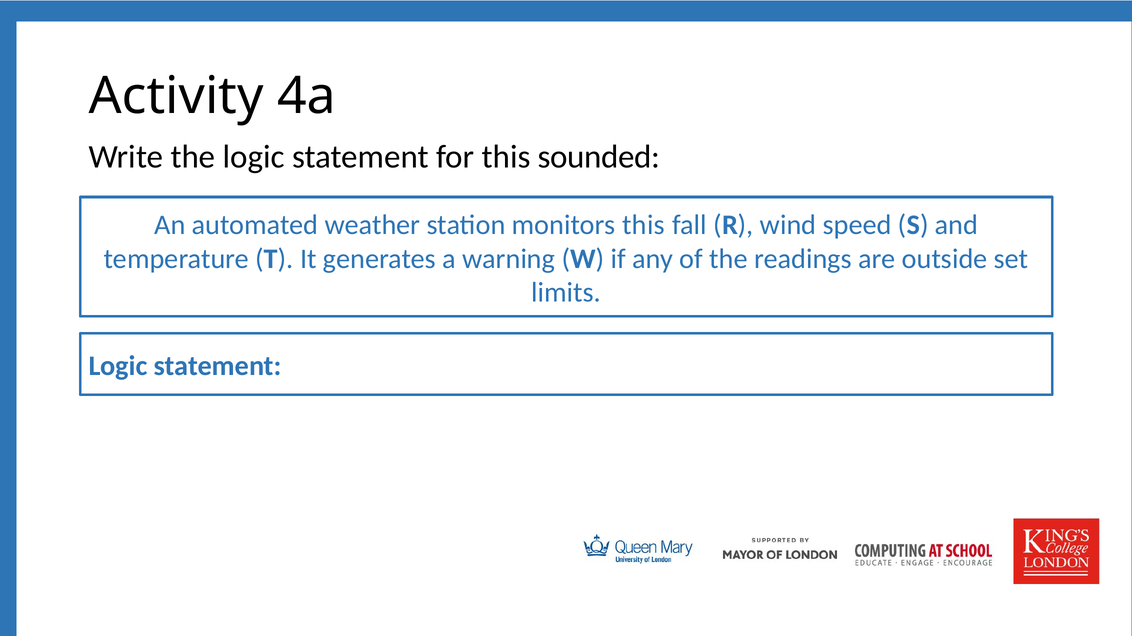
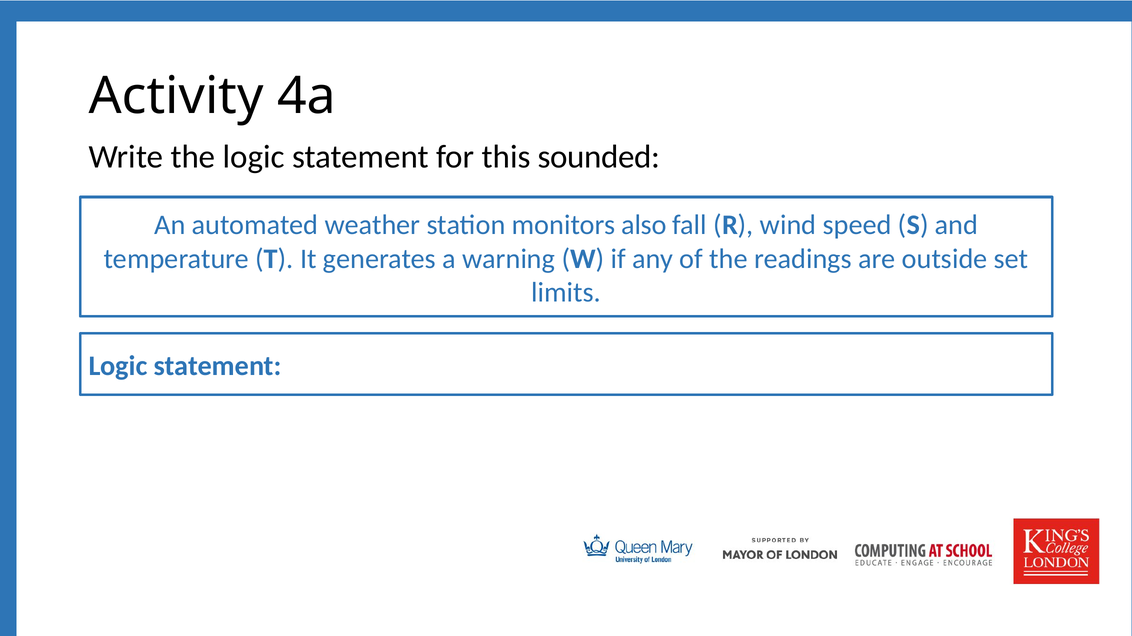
monitors this: this -> also
